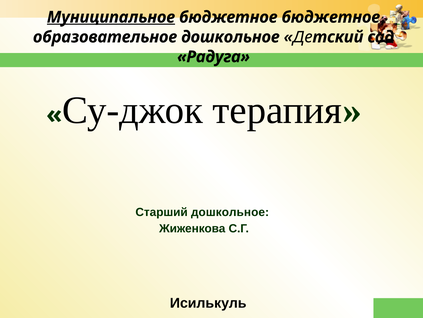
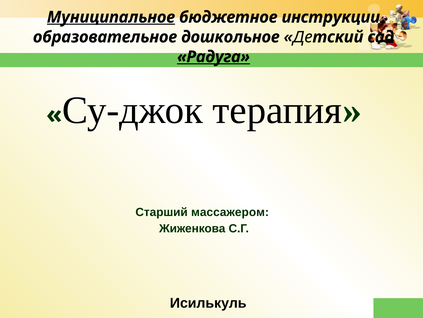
бюджетное бюджетное: бюджетное -> инструкции
Радуга underline: none -> present
Старший дошкольное: дошкольное -> массажером
